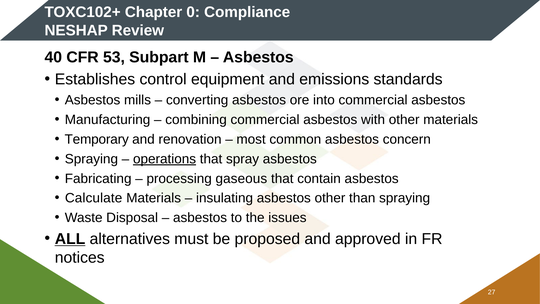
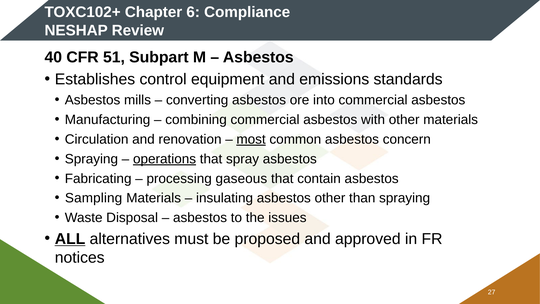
0: 0 -> 6
53: 53 -> 51
Temporary: Temporary -> Circulation
most underline: none -> present
Calculate: Calculate -> Sampling
